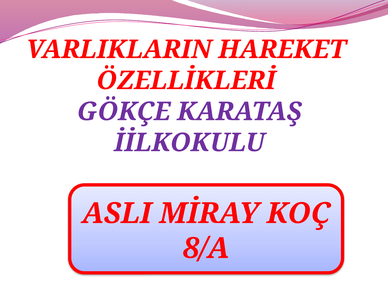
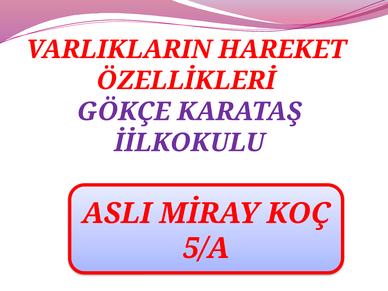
8/A: 8/A -> 5/A
